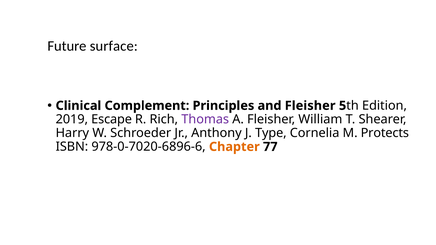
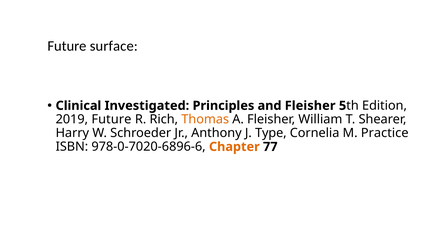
Complement: Complement -> Investigated
2019 Escape: Escape -> Future
Thomas colour: purple -> orange
Protects: Protects -> Practice
